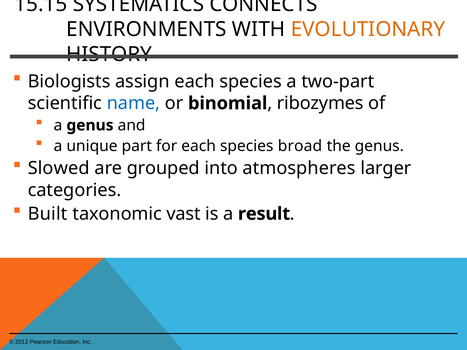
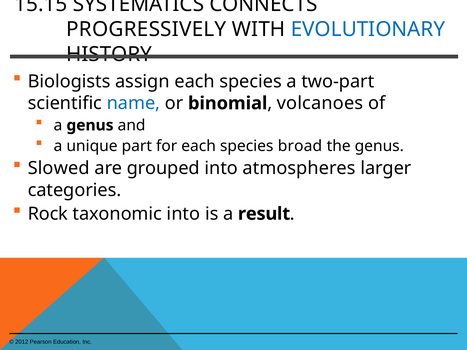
ENVIRONMENTS: ENVIRONMENTS -> PROGRESSIVELY
EVOLUTIONARY colour: orange -> blue
ribozymes: ribozymes -> volcanoes
Built: Built -> Rock
taxonomic vast: vast -> into
